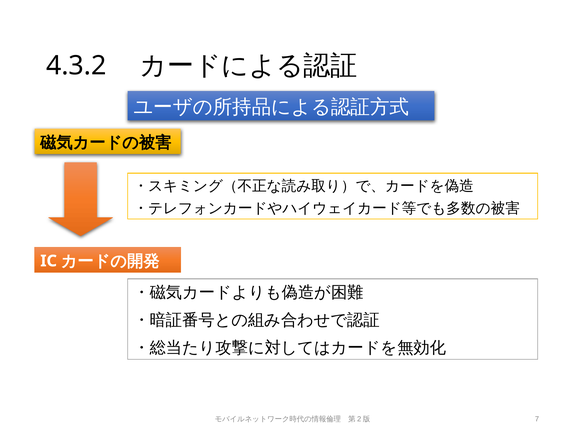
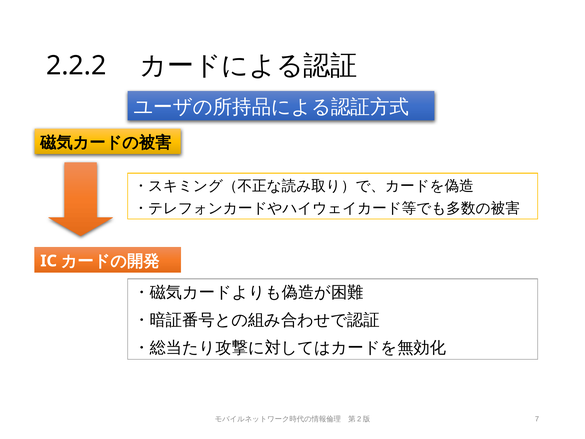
4.3.2: 4.3.2 -> 2.2.2
